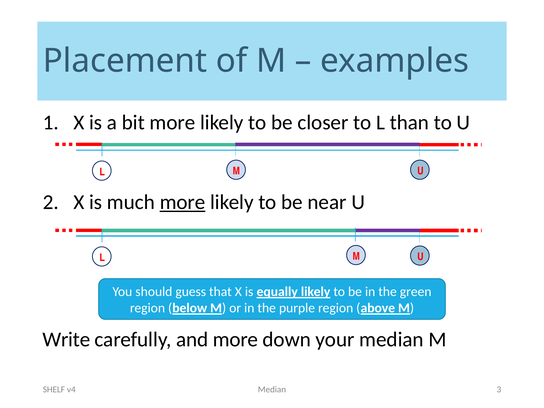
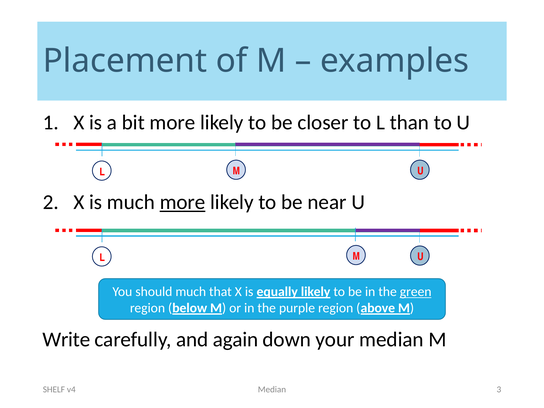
should guess: guess -> much
green underline: none -> present
and more: more -> again
